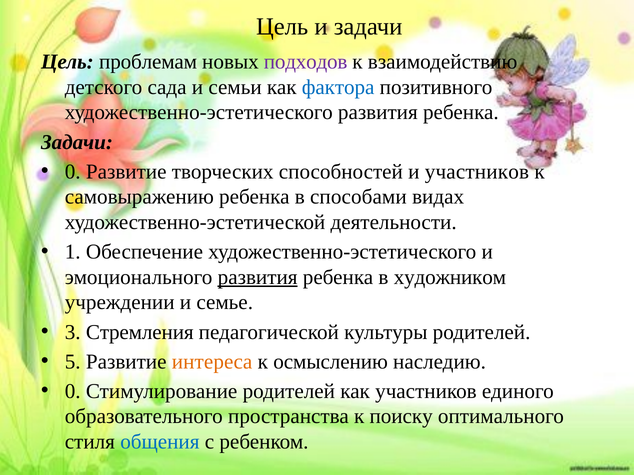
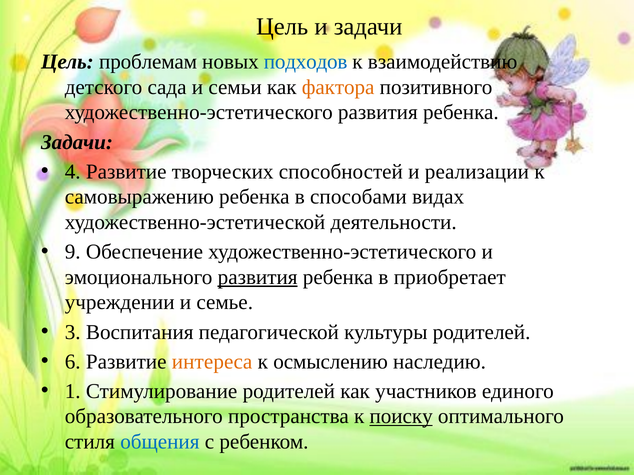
подходов colour: purple -> blue
фактора colour: blue -> orange
0 at (73, 172): 0 -> 4
и участников: участников -> реализации
1: 1 -> 9
художником: художником -> приобретает
Стремления: Стремления -> Воспитания
5: 5 -> 6
0 at (73, 392): 0 -> 1
поиску underline: none -> present
